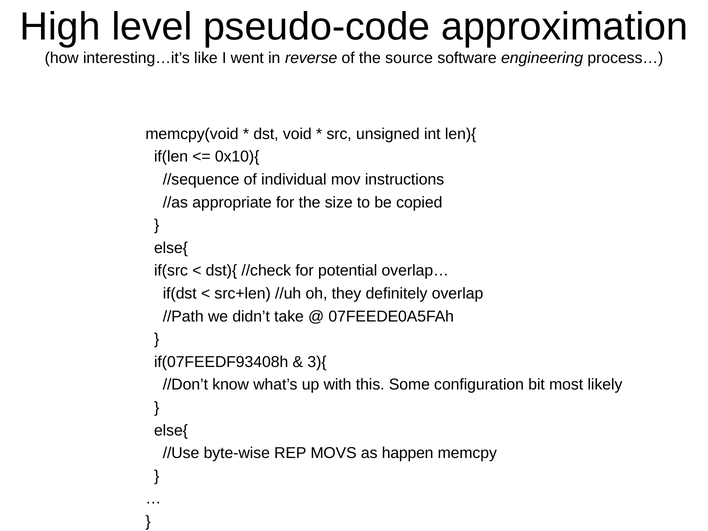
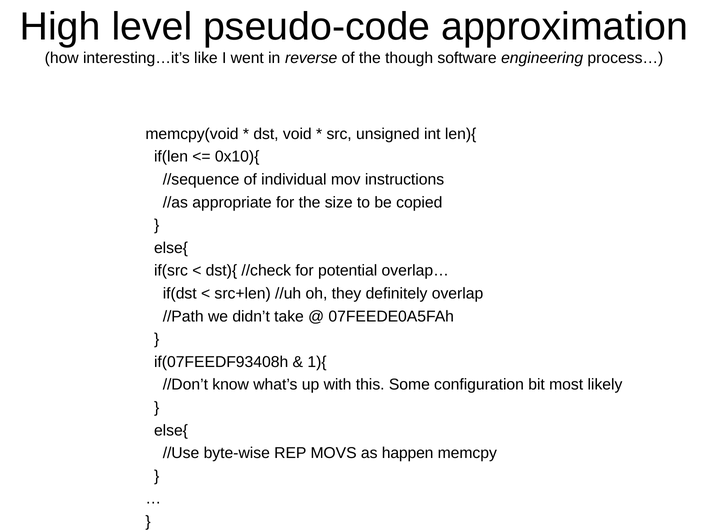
source: source -> though
3){: 3){ -> 1){
